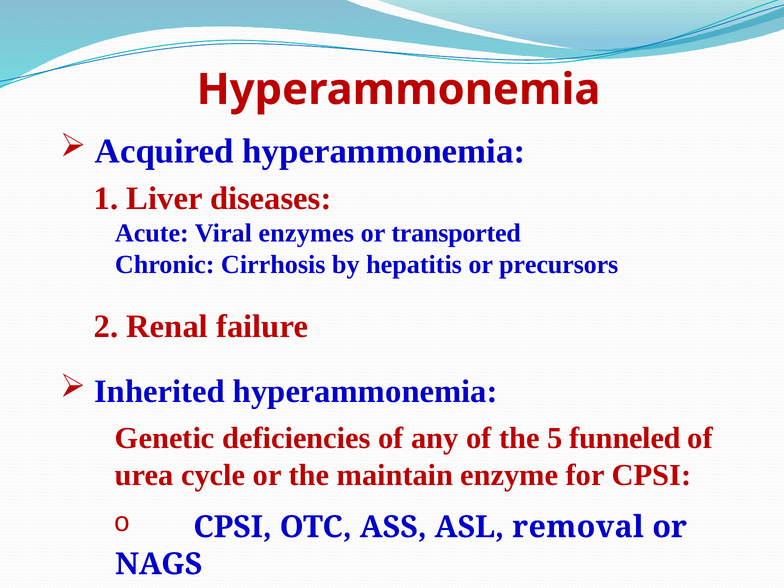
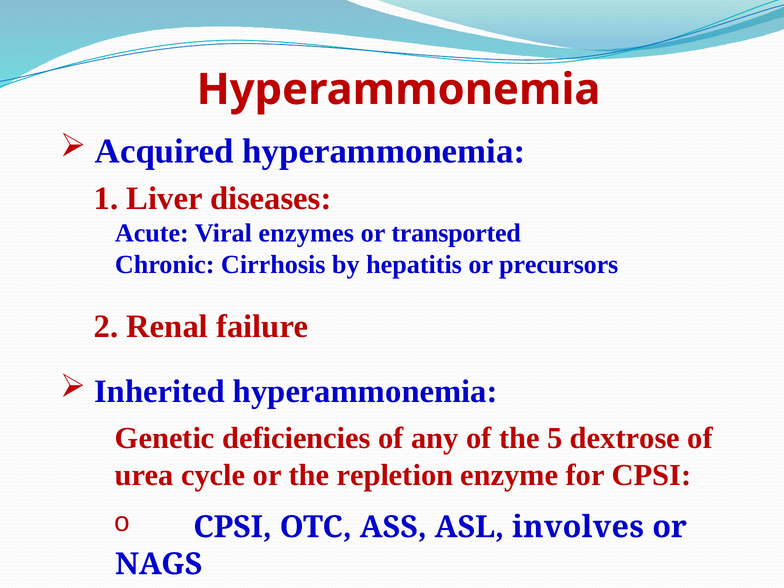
funneled: funneled -> dextrose
maintain: maintain -> repletion
removal: removal -> involves
